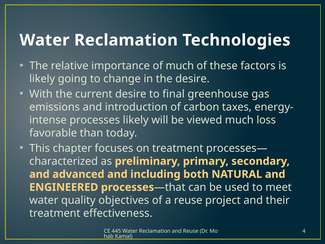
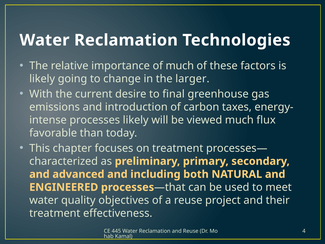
the desire: desire -> larger
loss: loss -> flux
